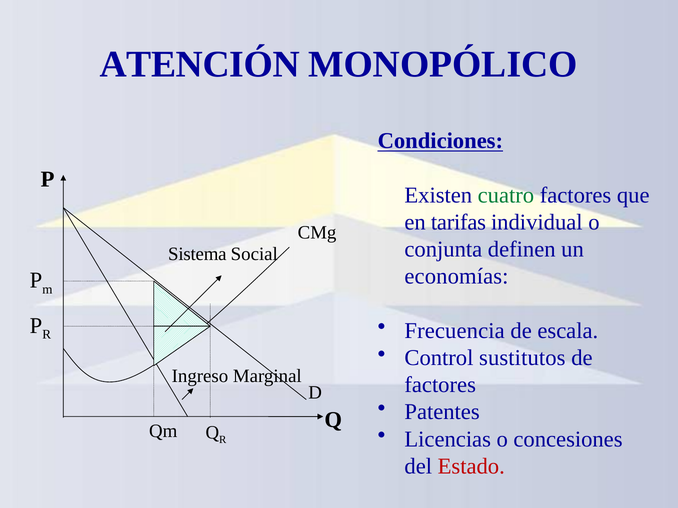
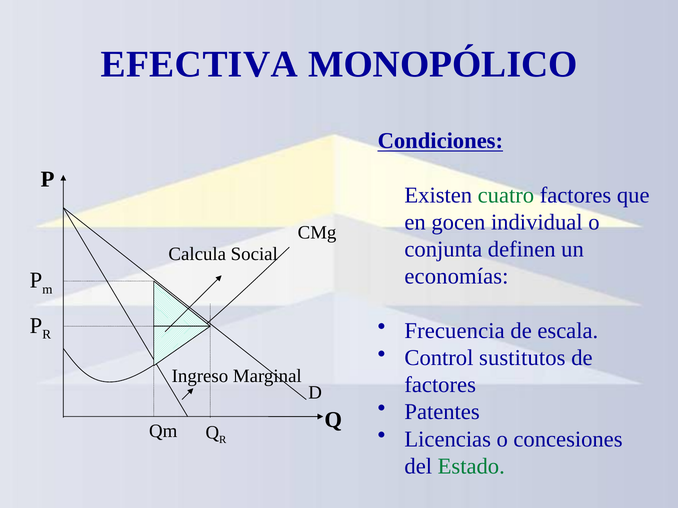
ATENCIÓN: ATENCIÓN -> EFECTIVA
tarifas: tarifas -> gocen
Sistema: Sistema -> Calcula
Estado colour: red -> green
